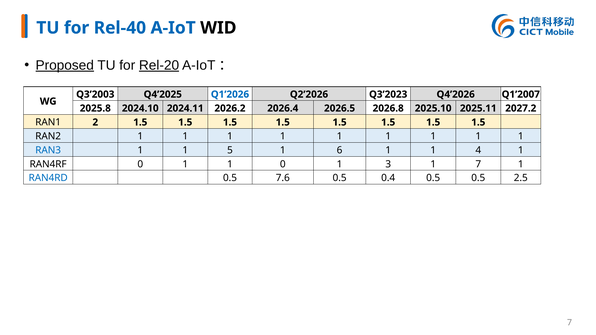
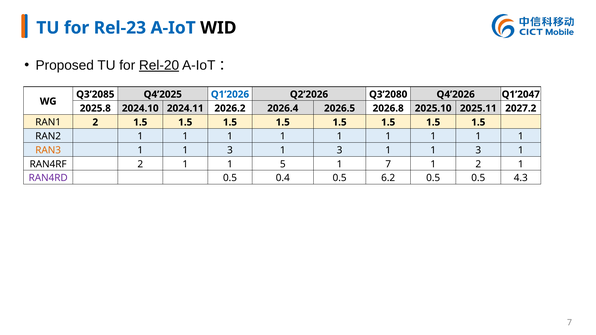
Rel-40: Rel-40 -> Rel-23
Proposed underline: present -> none
Q3’2003: Q3’2003 -> Q3’2085
Q3’2023: Q3’2023 -> Q3’2080
Q1’2007: Q1’2007 -> Q1’2047
RAN3 colour: blue -> orange
5 at (230, 150): 5 -> 3
6 at (340, 150): 6 -> 3
4 at (478, 150): 4 -> 3
RAN4RF 0: 0 -> 2
1 0: 0 -> 5
1 3: 3 -> 7
1 7: 7 -> 2
RAN4RD colour: blue -> purple
7.6: 7.6 -> 0.4
0.4: 0.4 -> 6.2
2.5: 2.5 -> 4.3
